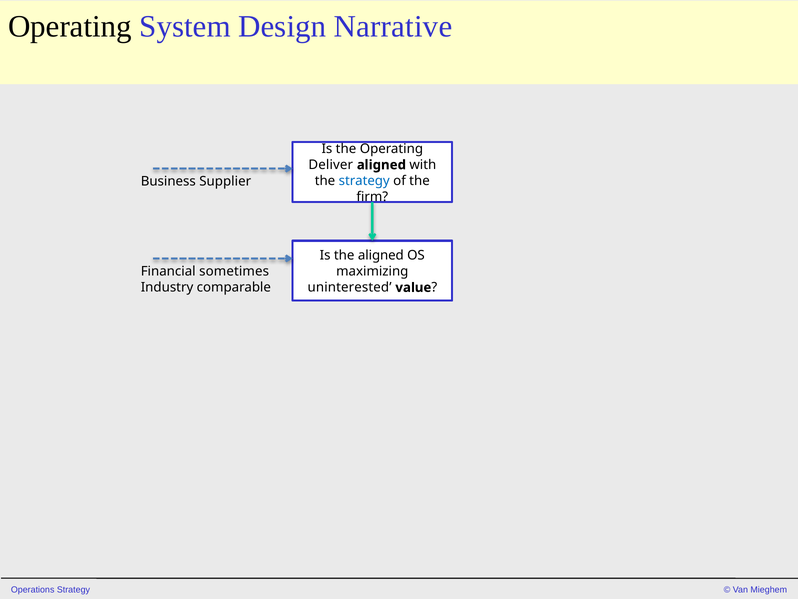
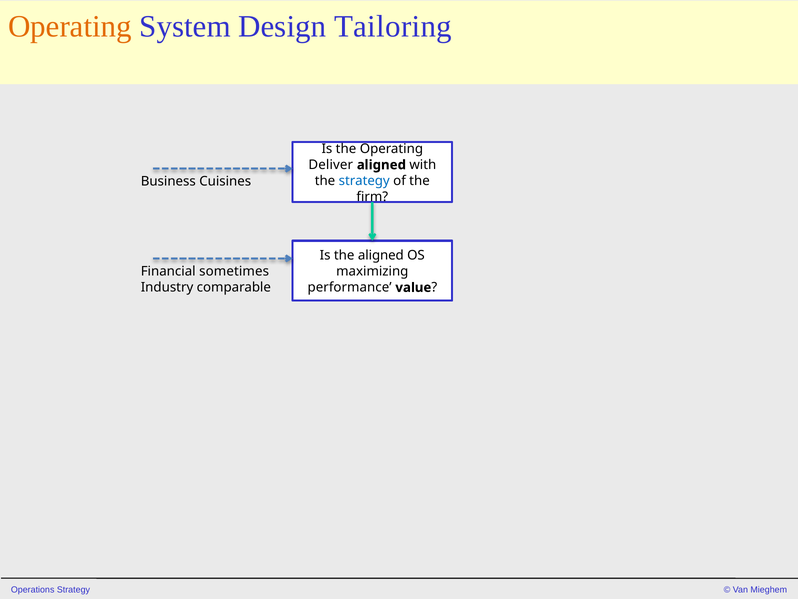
Operating at (70, 26) colour: black -> orange
Narrative: Narrative -> Tailoring
Supplier: Supplier -> Cuisines
uninterested: uninterested -> performance
